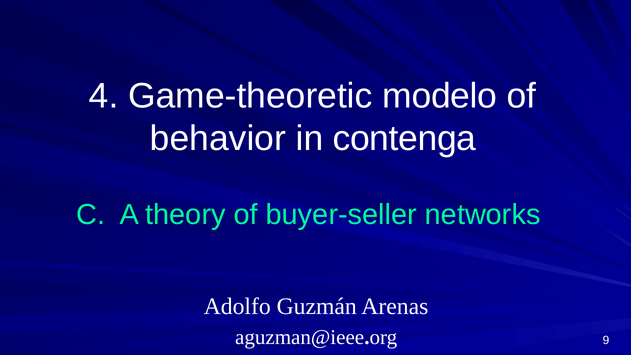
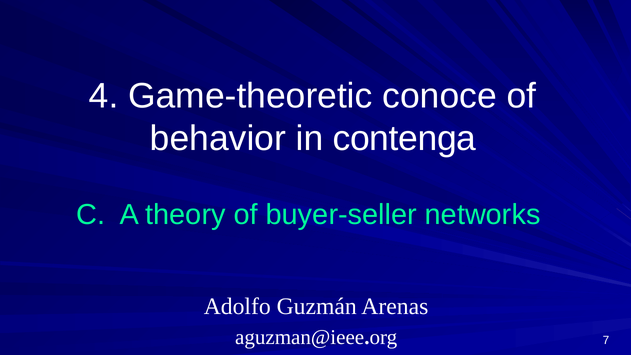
modelo: modelo -> conoce
9: 9 -> 7
